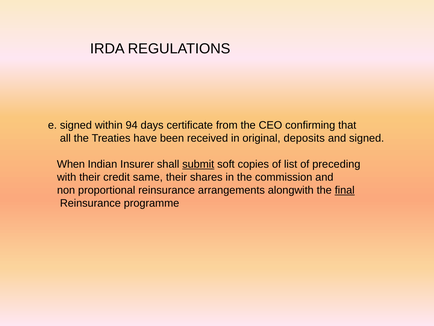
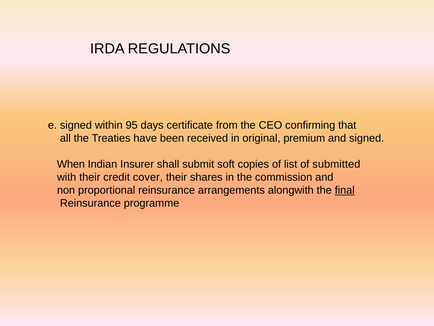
94: 94 -> 95
deposits: deposits -> premium
submit underline: present -> none
preceding: preceding -> submitted
same: same -> cover
